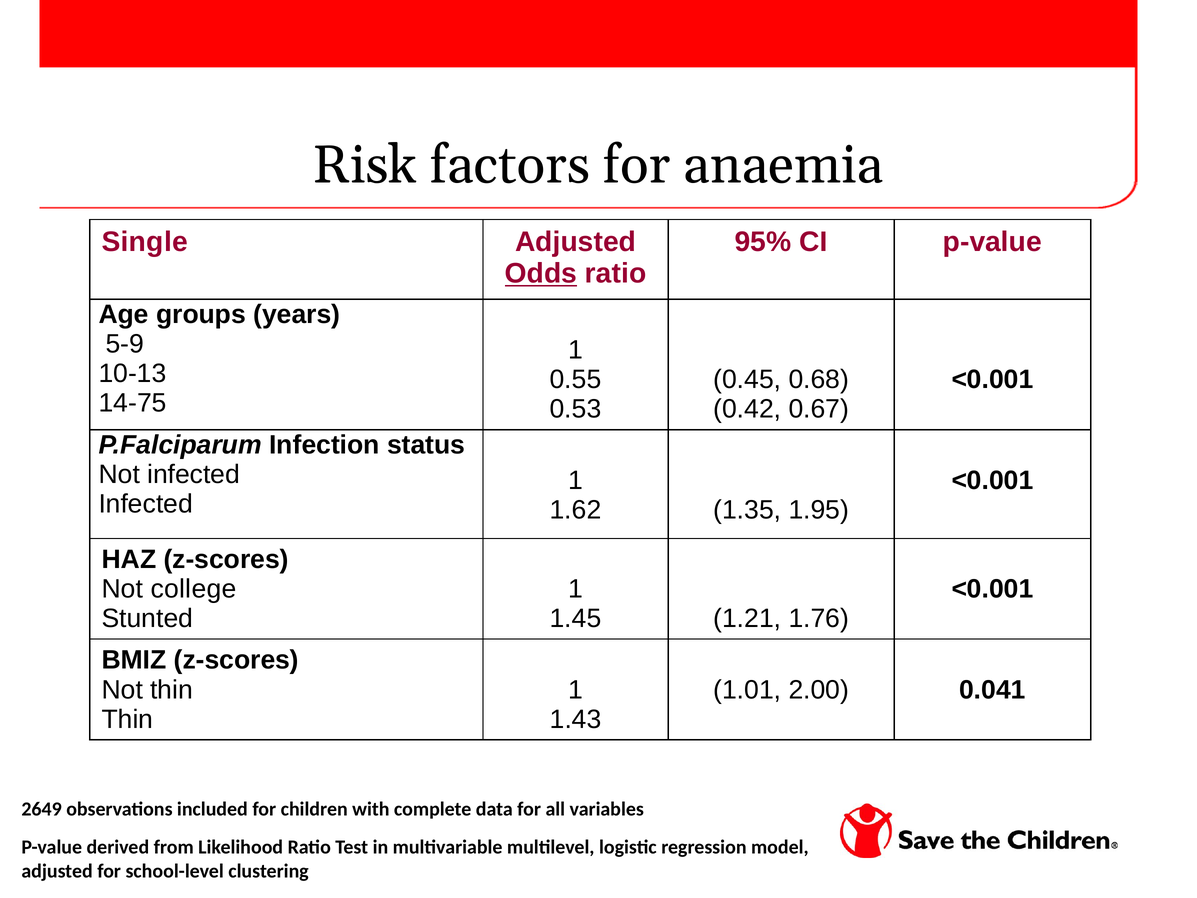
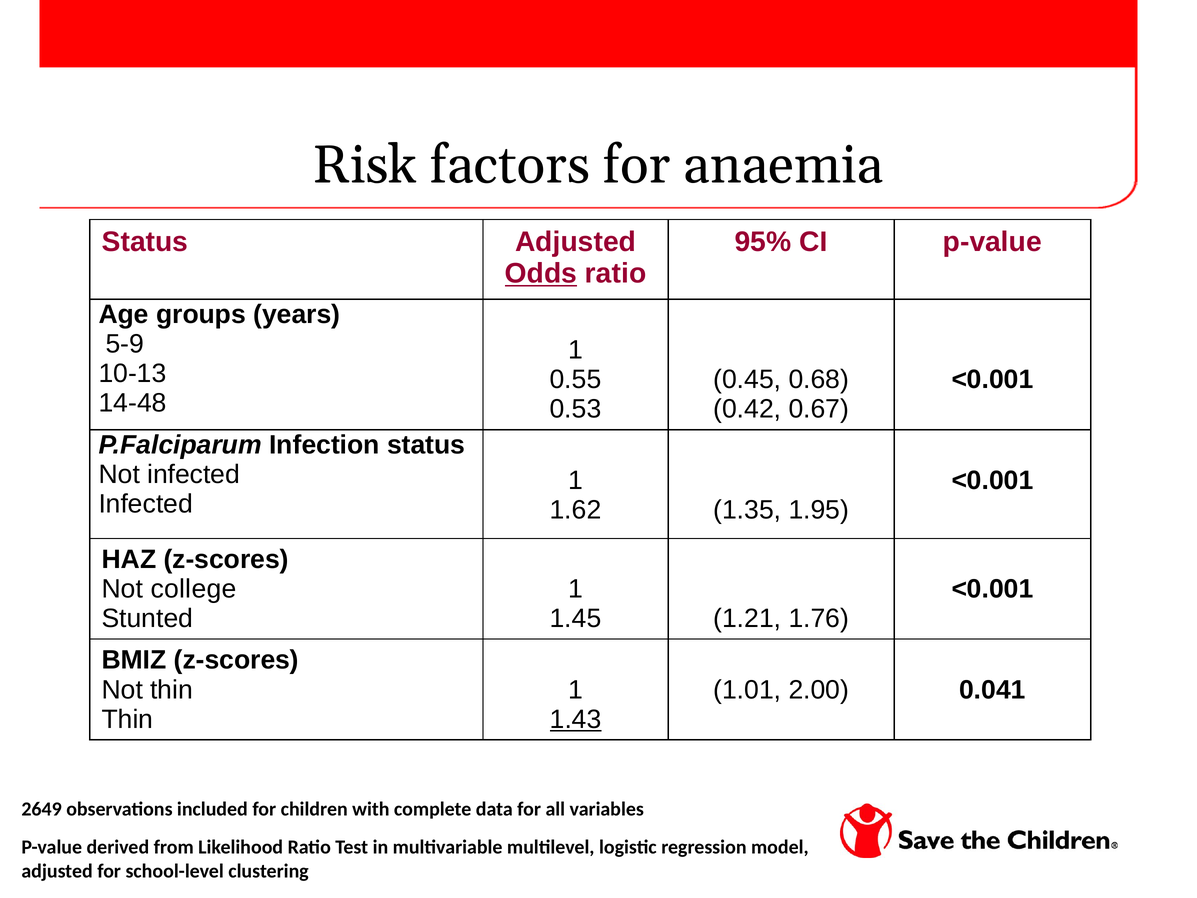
Single at (145, 242): Single -> Status
14-75: 14-75 -> 14-48
1.43 underline: none -> present
